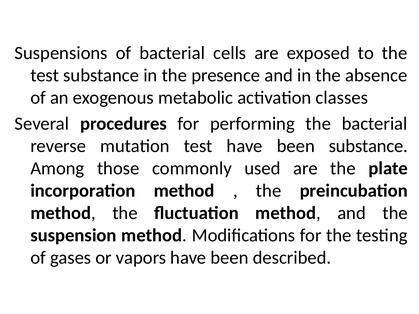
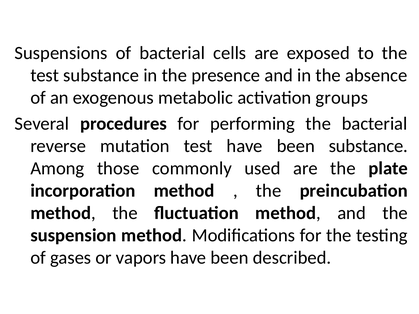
classes: classes -> groups
